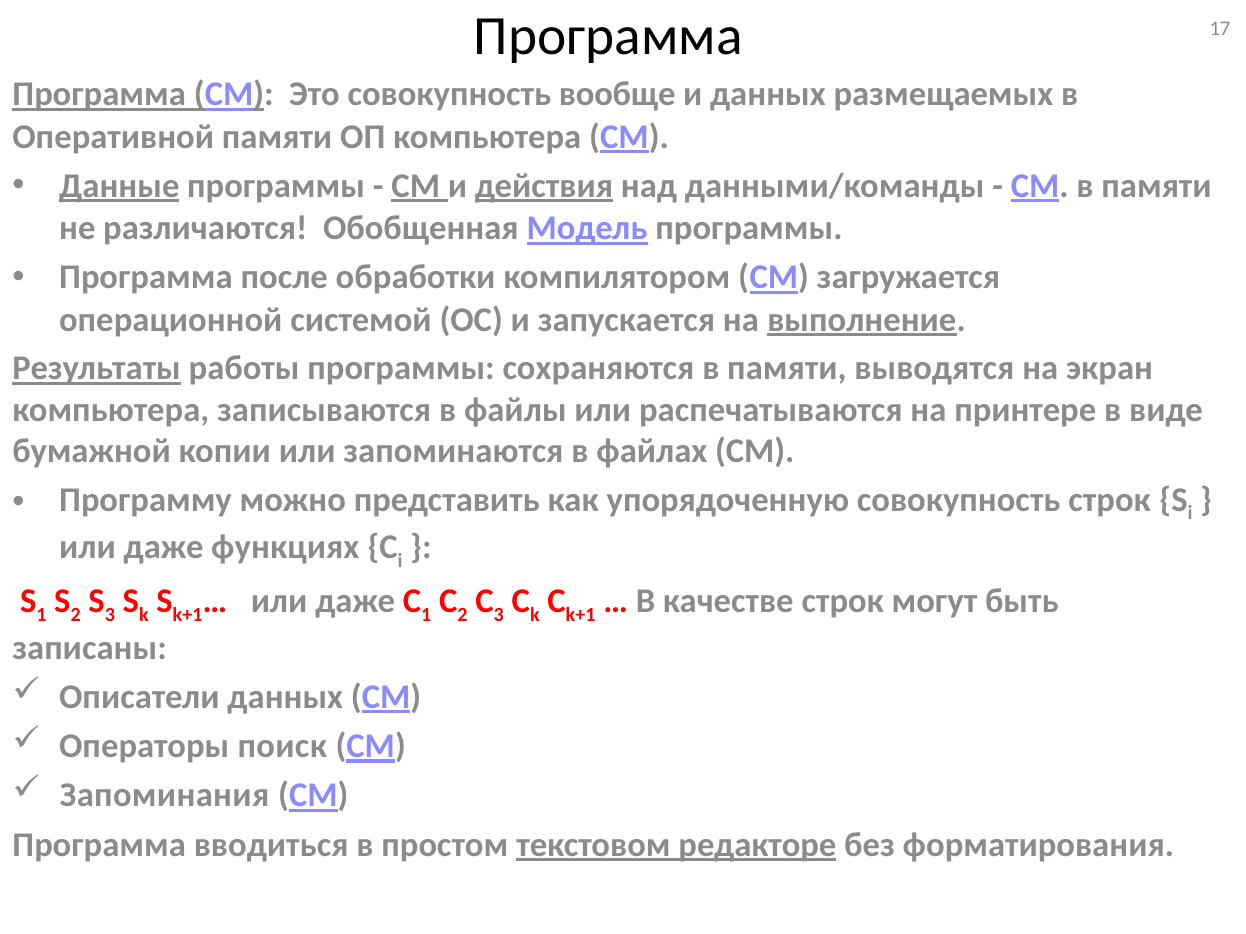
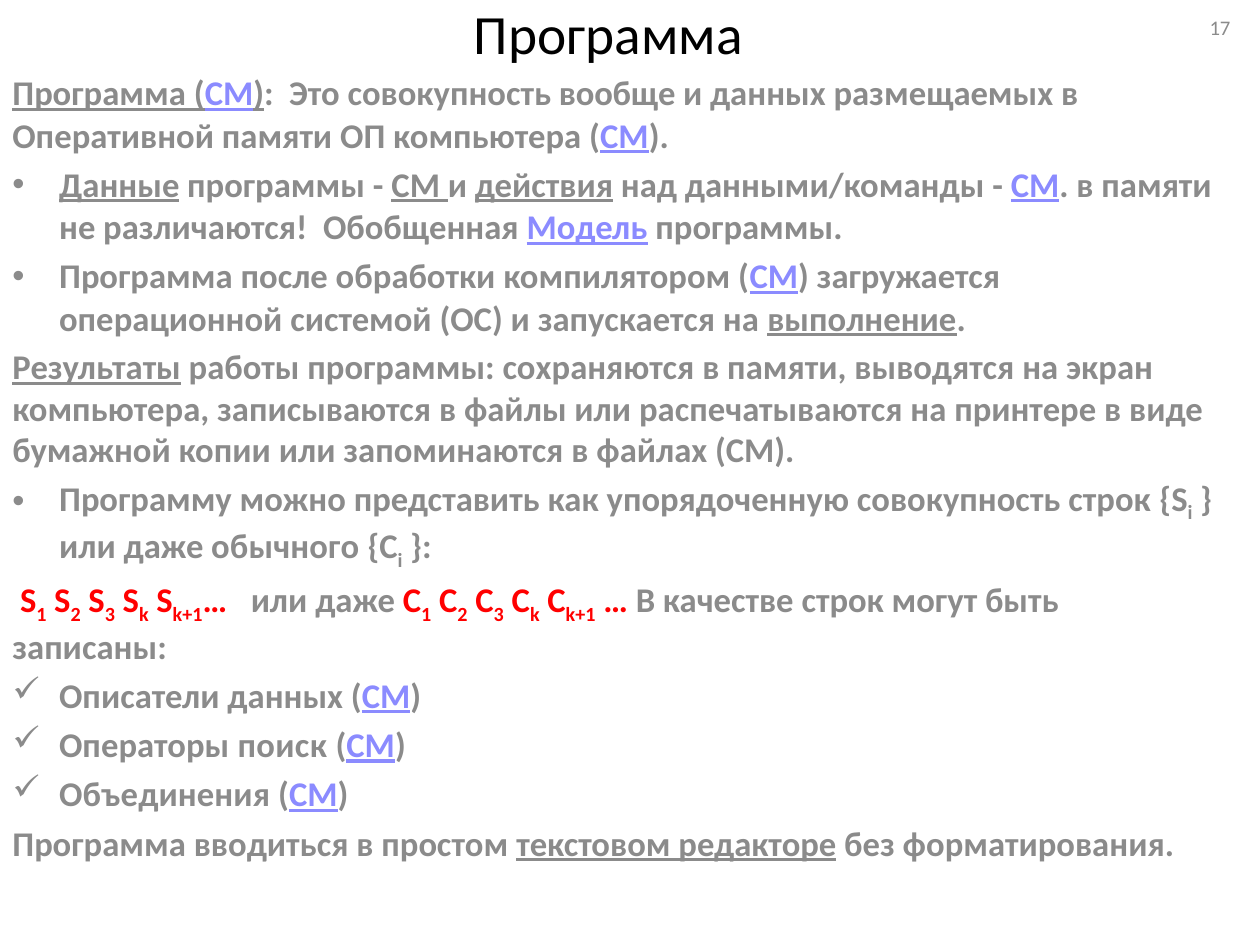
функциях: функциях -> обычного
Запоминания: Запоминания -> Объединения
